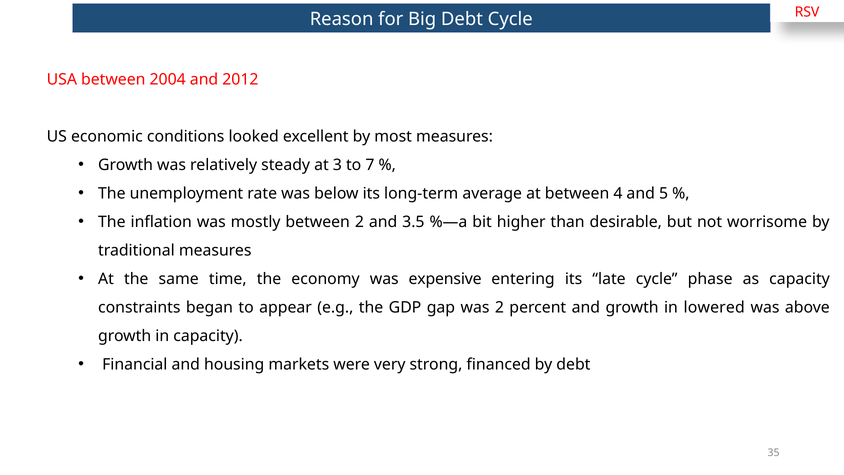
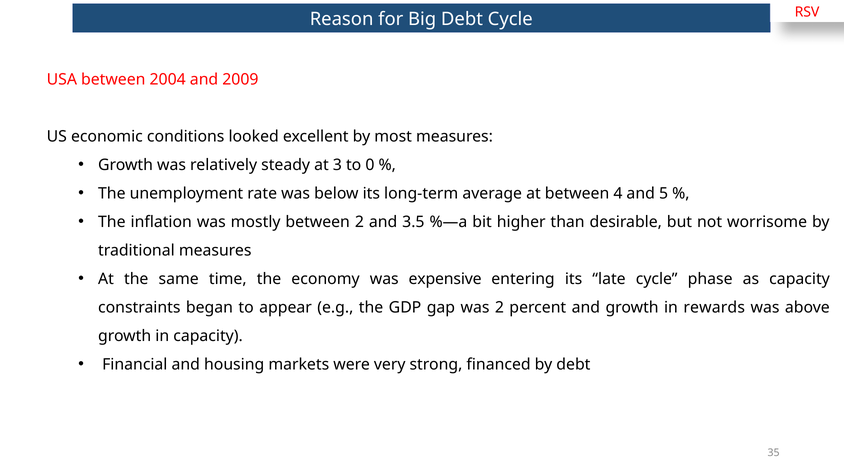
2012: 2012 -> 2009
7: 7 -> 0
lowered: lowered -> rewards
